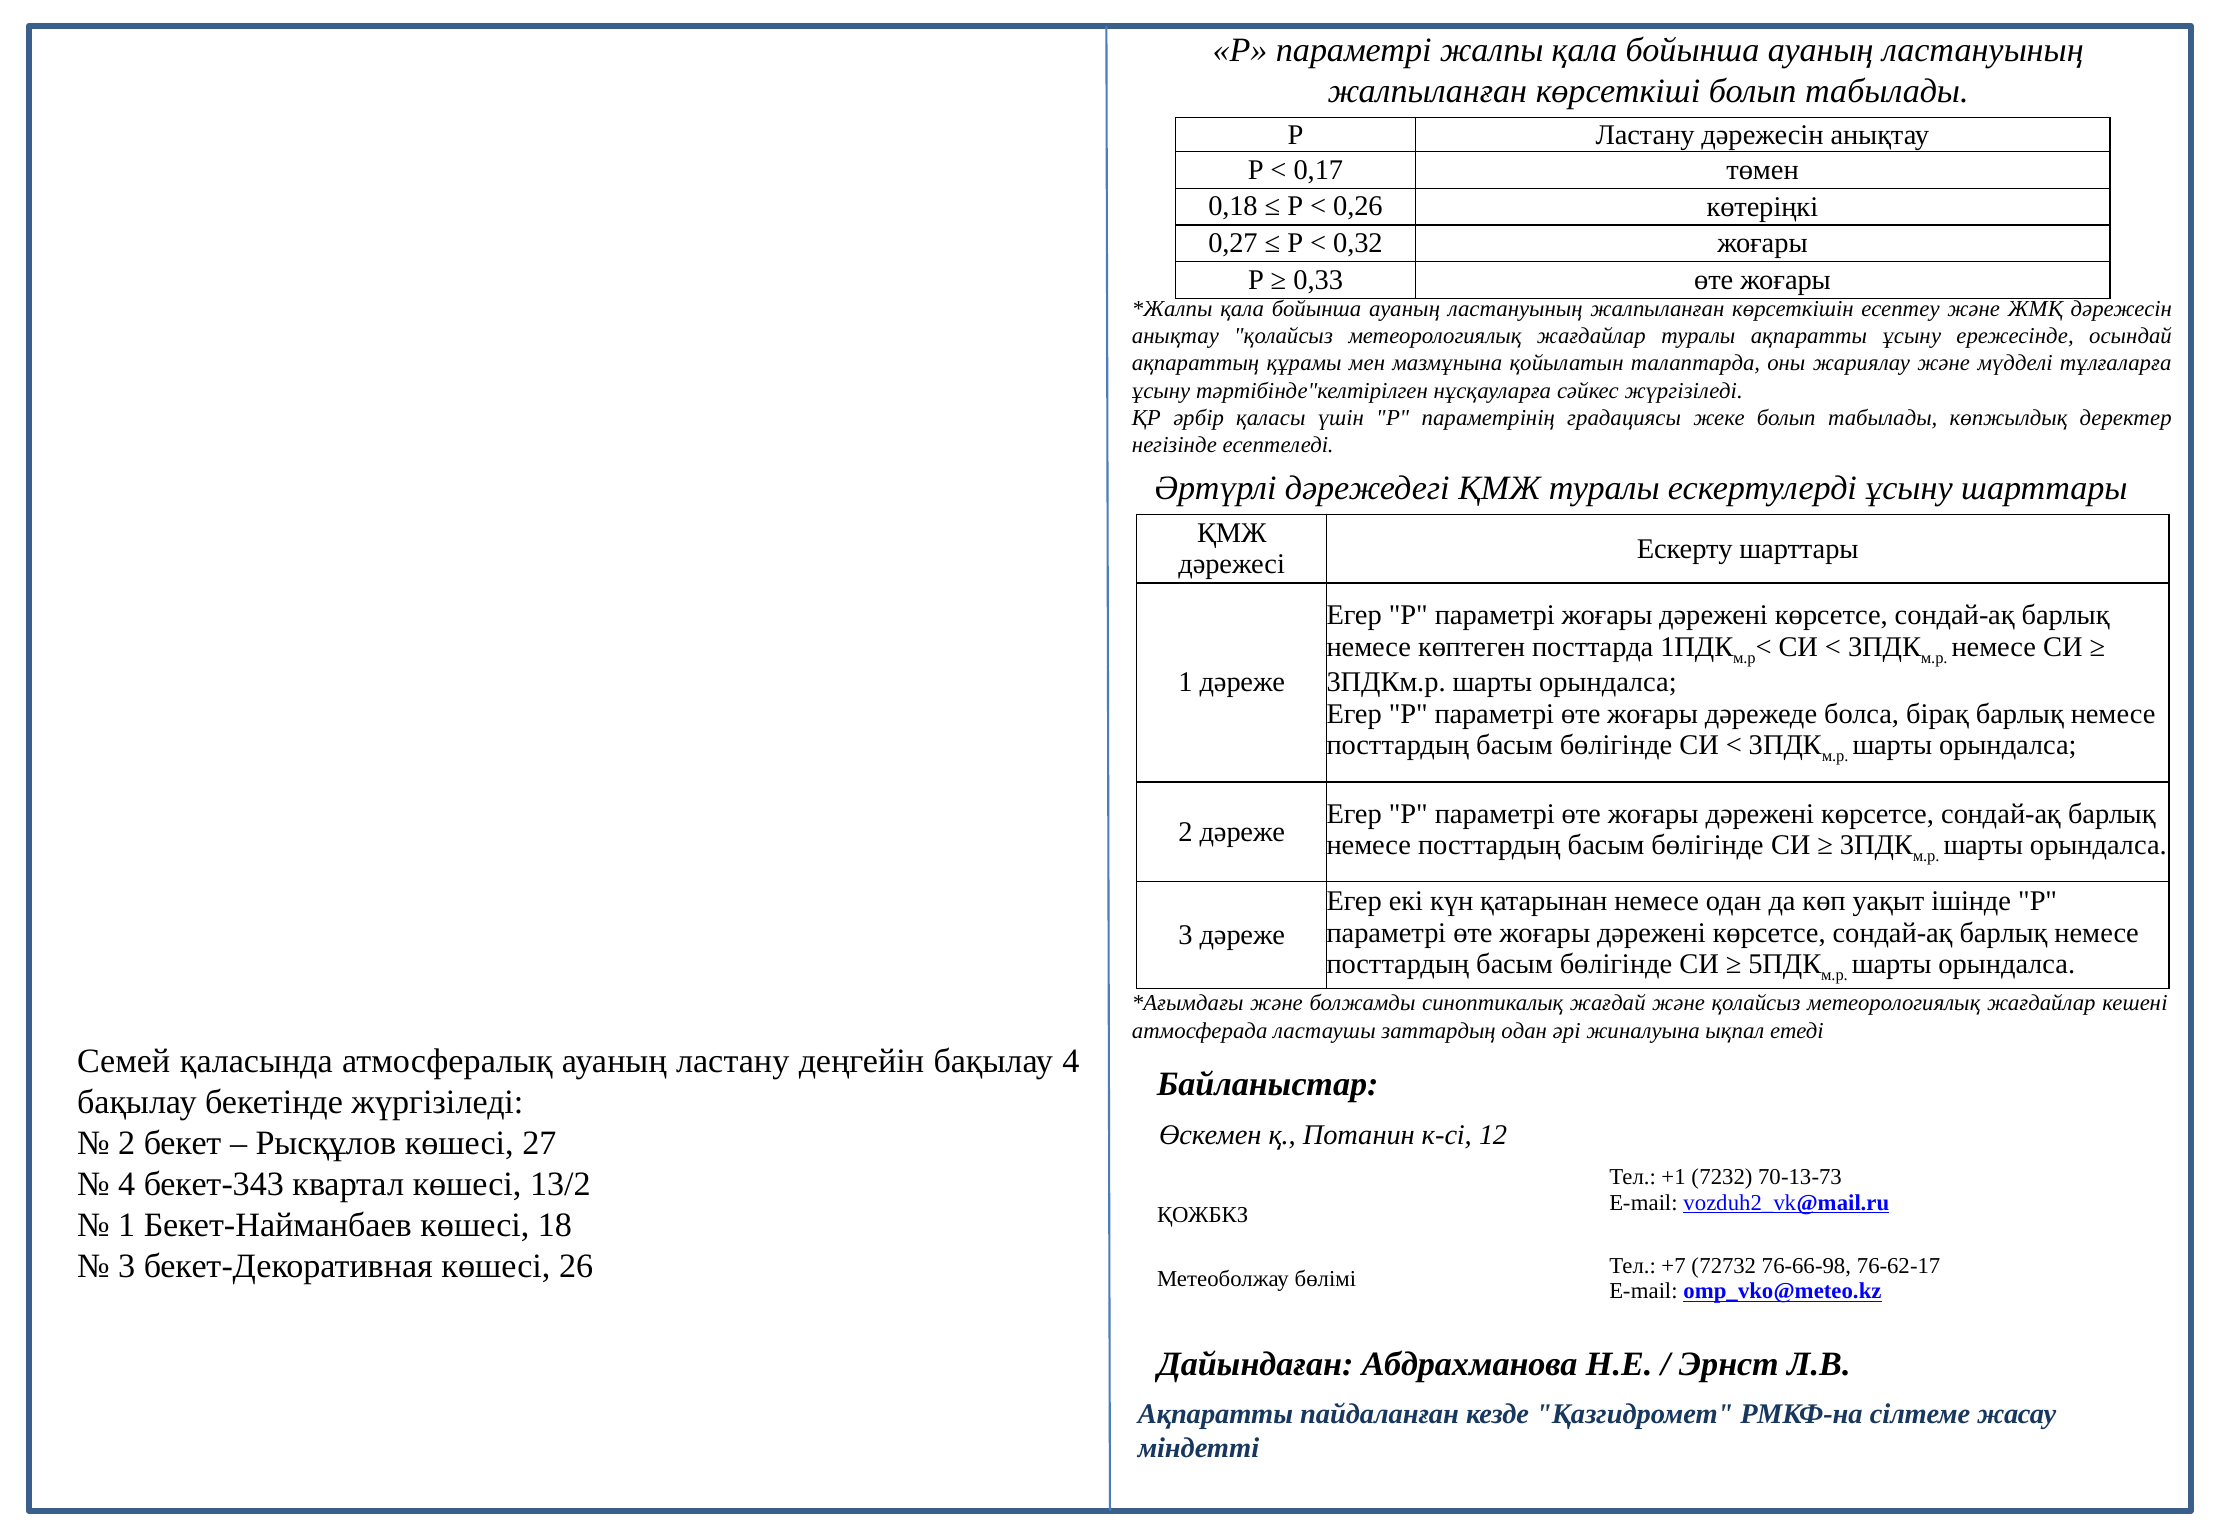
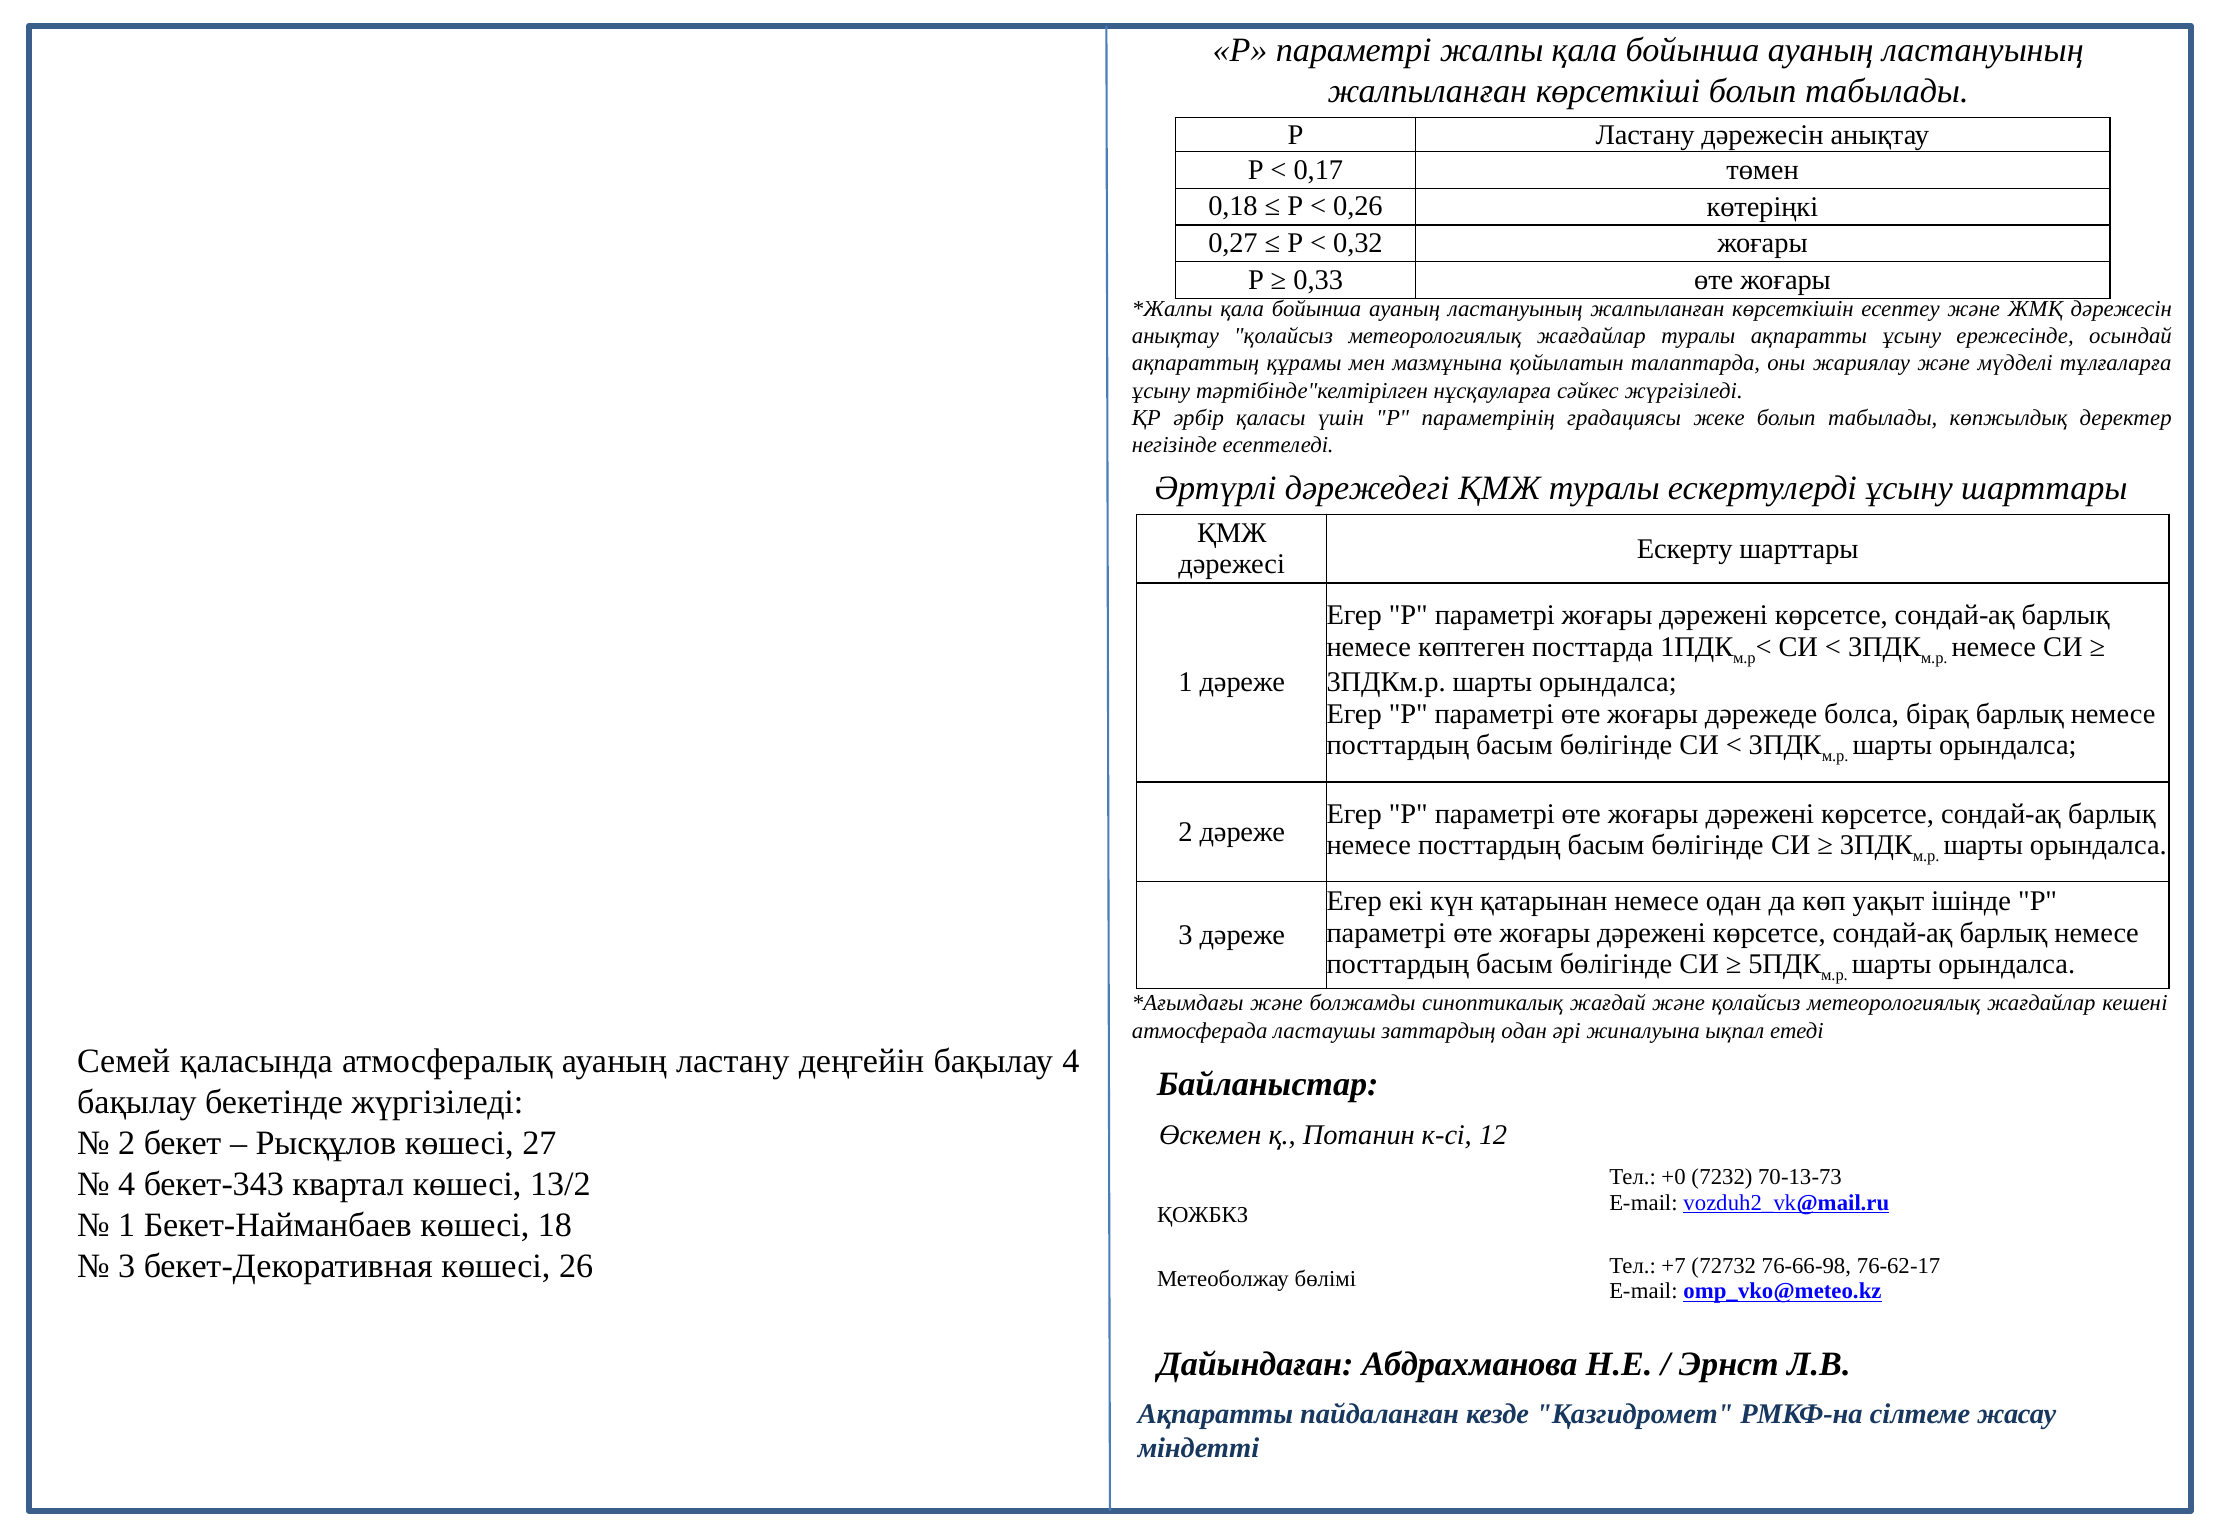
+1: +1 -> +0
